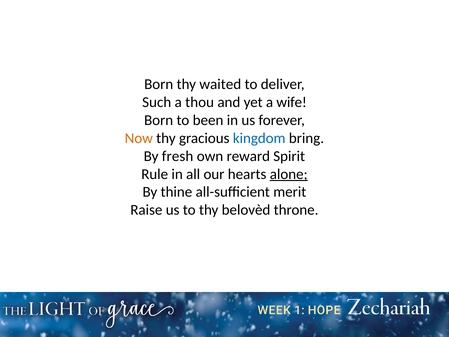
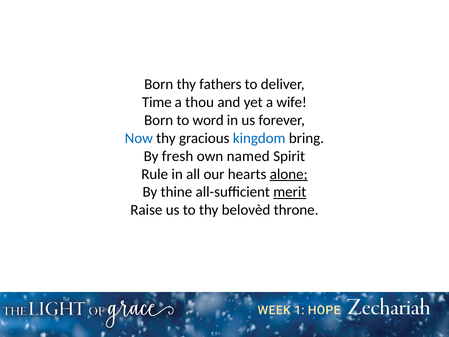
waited: waited -> fathers
Such: Such -> Time
been: been -> word
Now colour: orange -> blue
reward: reward -> named
merit underline: none -> present
